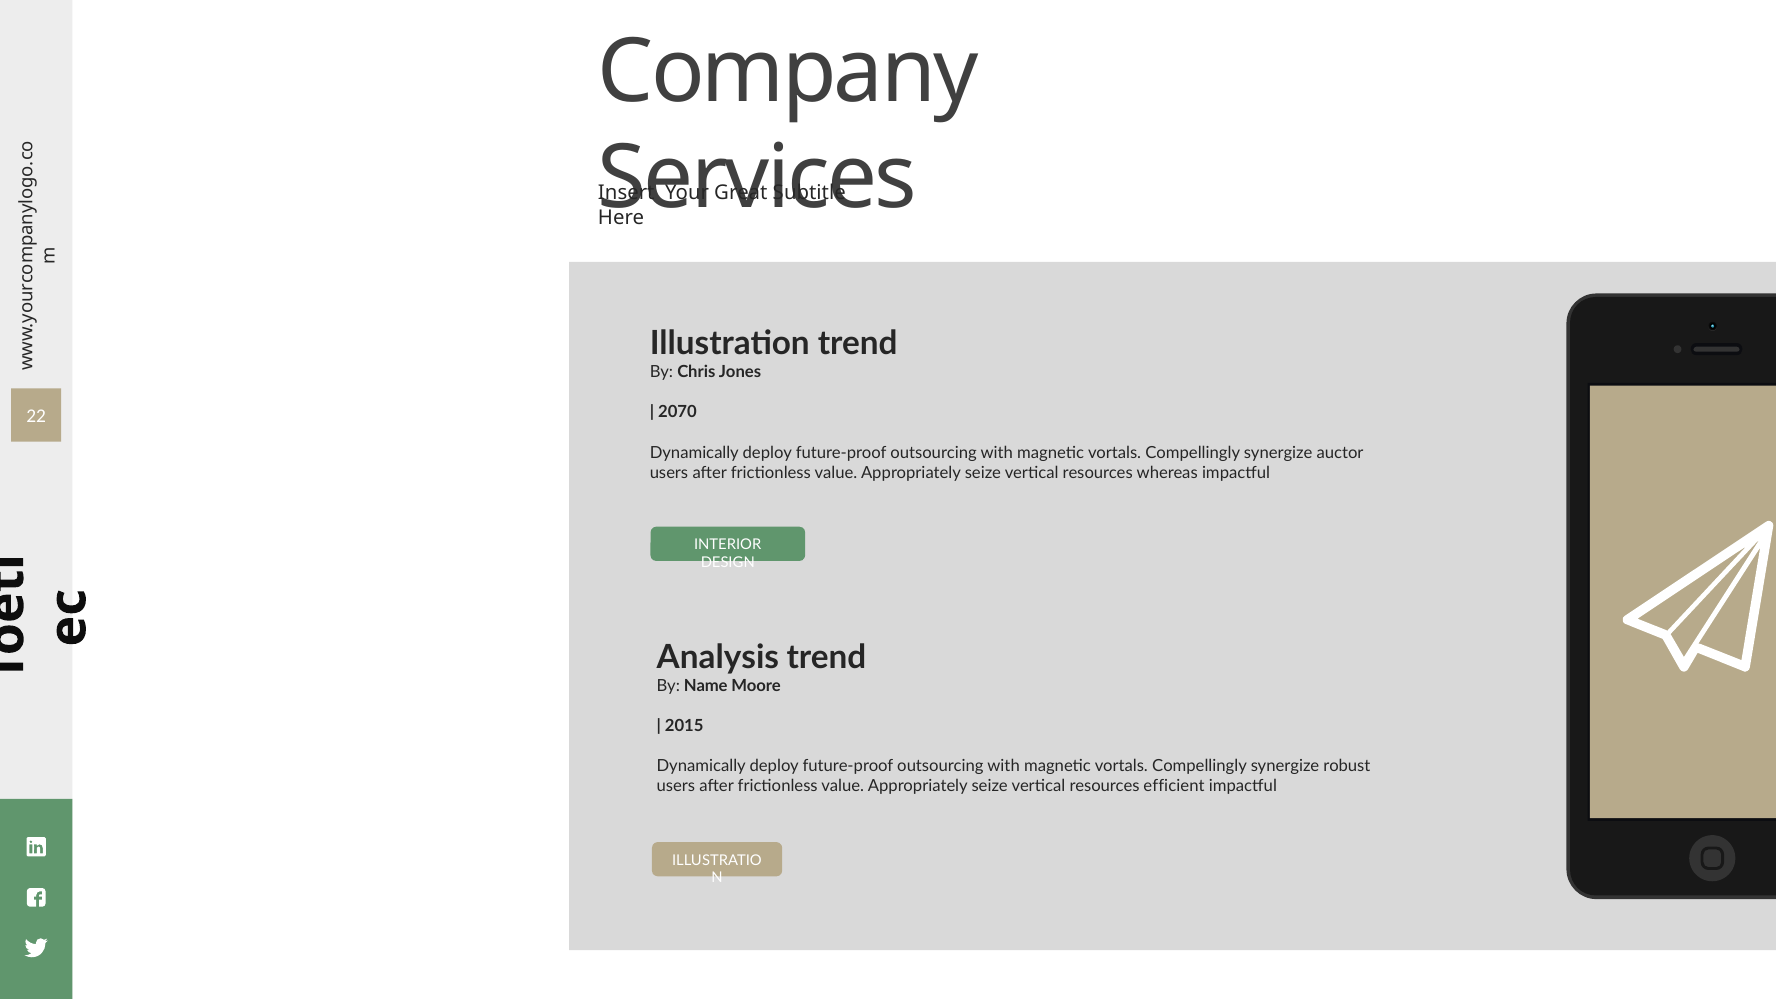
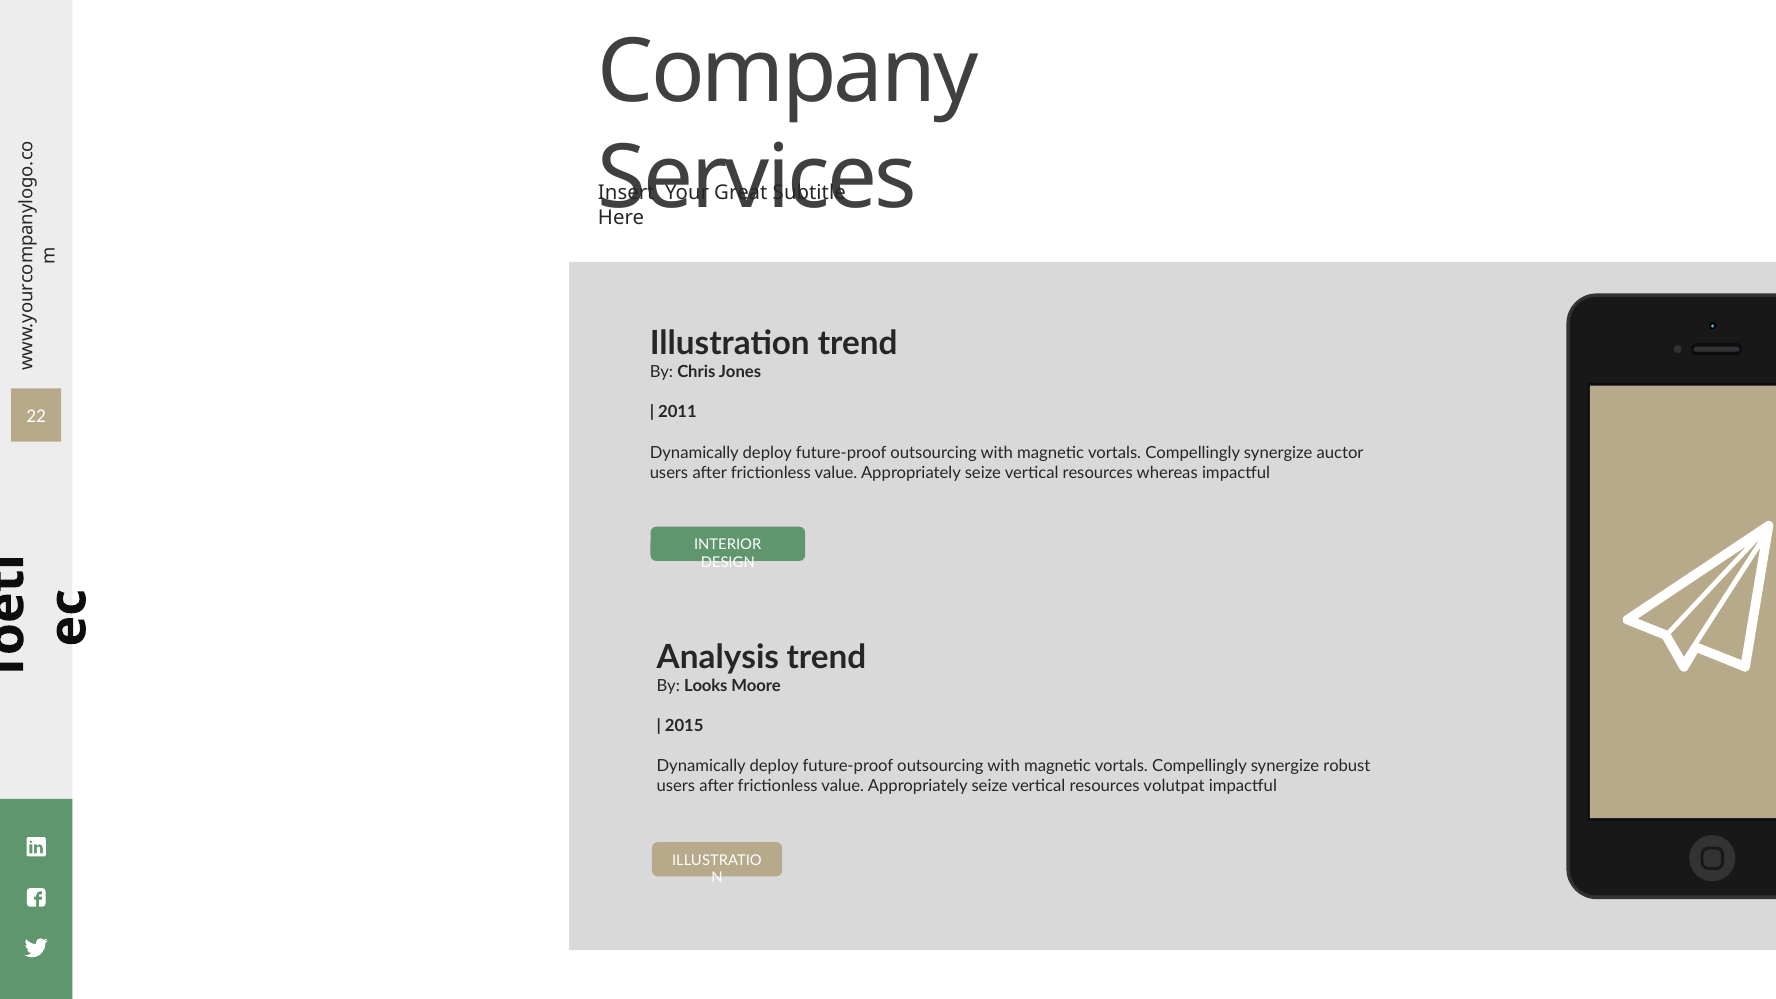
2070: 2070 -> 2011
Name: Name -> Looks
efficient: efficient -> volutpat
